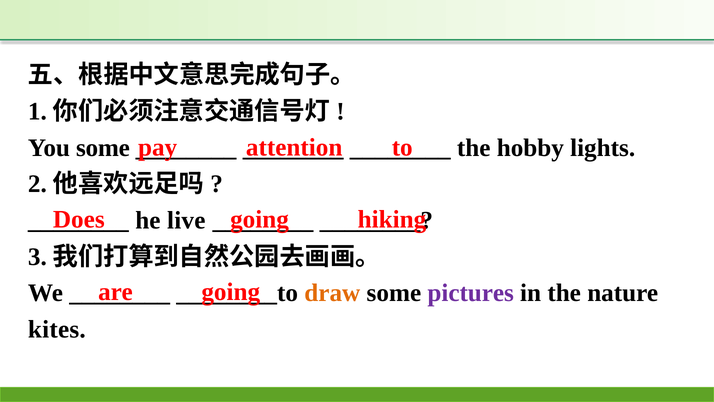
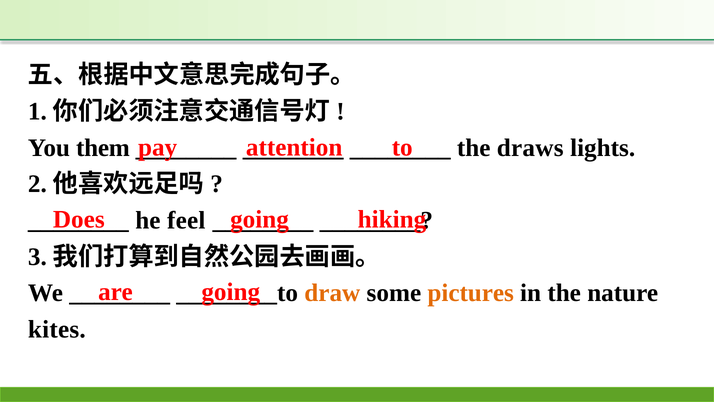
You some: some -> them
hobby: hobby -> draws
live: live -> feel
pictures colour: purple -> orange
